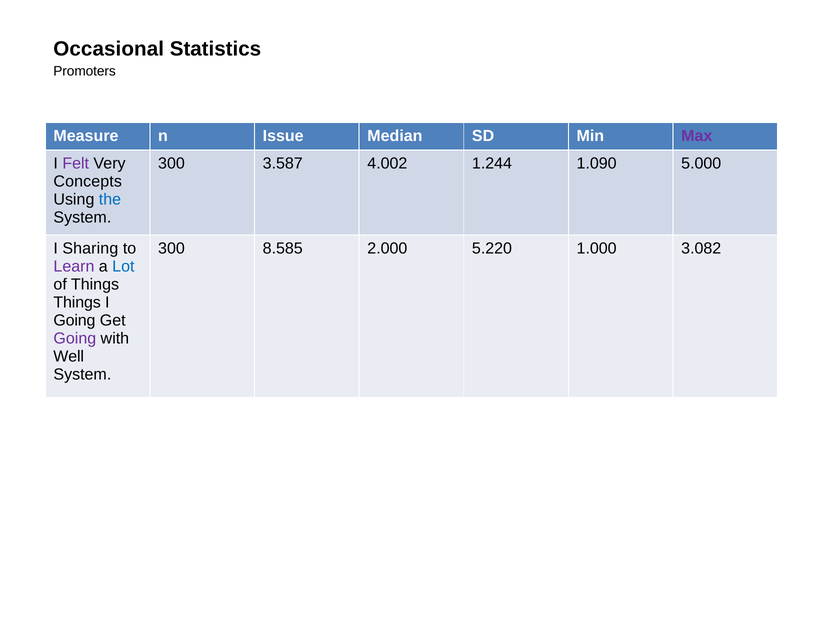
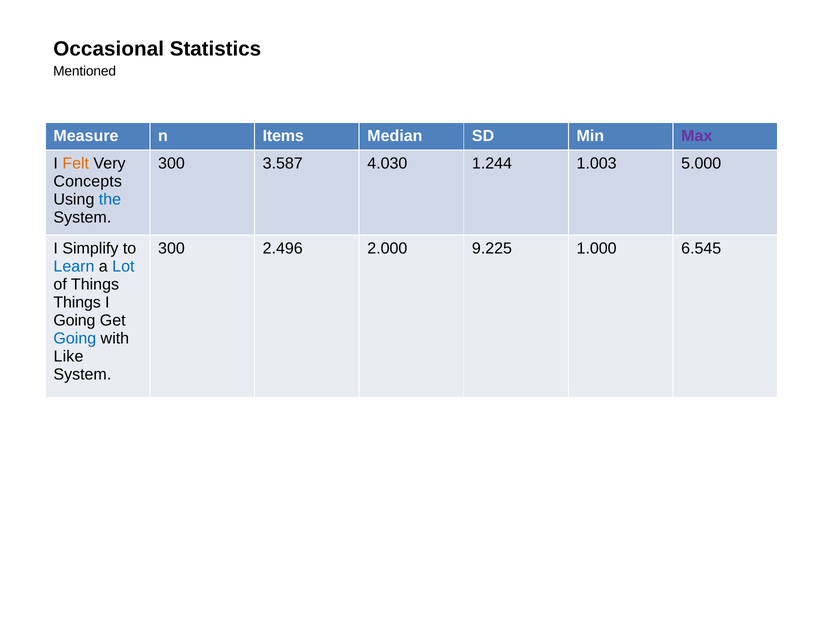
Promoters: Promoters -> Mentioned
Issue: Issue -> Items
Felt colour: purple -> orange
4.002: 4.002 -> 4.030
1.090: 1.090 -> 1.003
Sharing: Sharing -> Simplify
8.585: 8.585 -> 2.496
5.220: 5.220 -> 9.225
3.082: 3.082 -> 6.545
Learn colour: purple -> blue
Going at (75, 338) colour: purple -> blue
Well: Well -> Like
